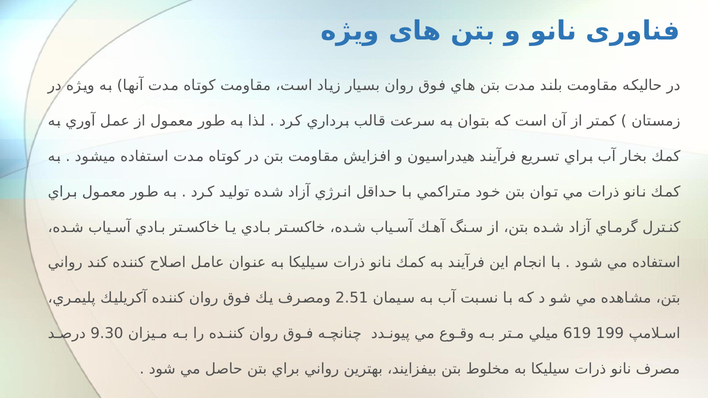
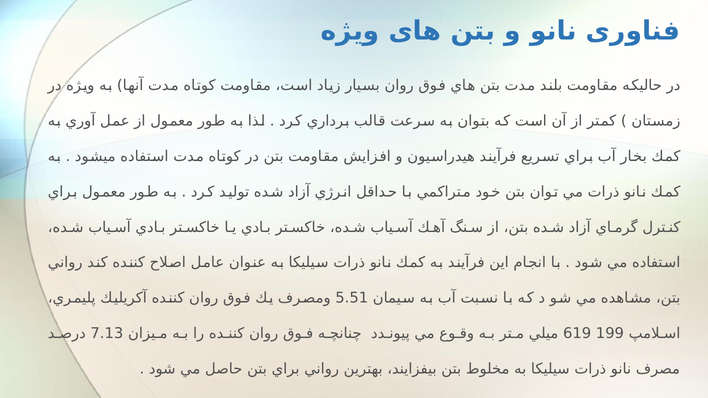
2.51: 2.51 -> 5.51
9.30: 9.30 -> 7.13
